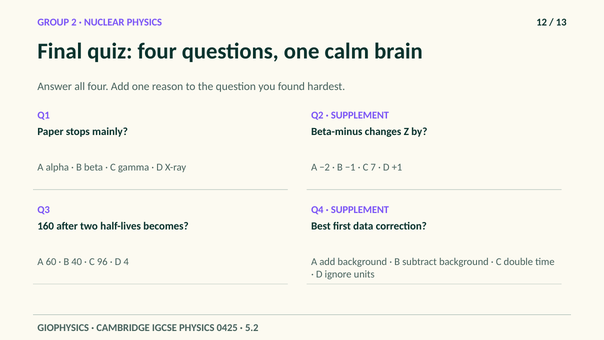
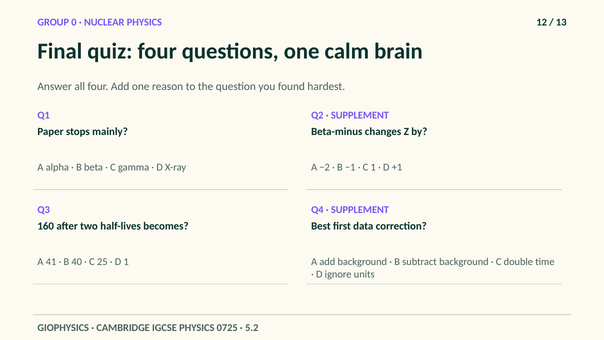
2: 2 -> 0
C 7: 7 -> 1
60: 60 -> 41
96: 96 -> 25
D 4: 4 -> 1
0425: 0425 -> 0725
